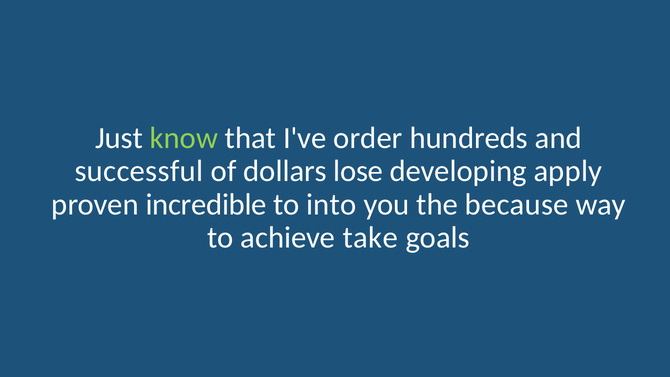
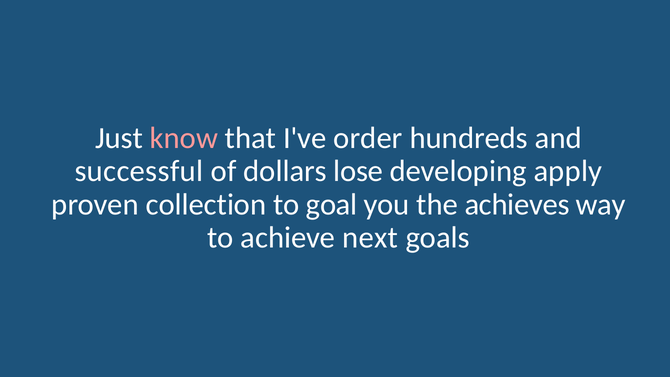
know colour: light green -> pink
incredible: incredible -> collection
into: into -> goal
because: because -> achieves
take: take -> next
